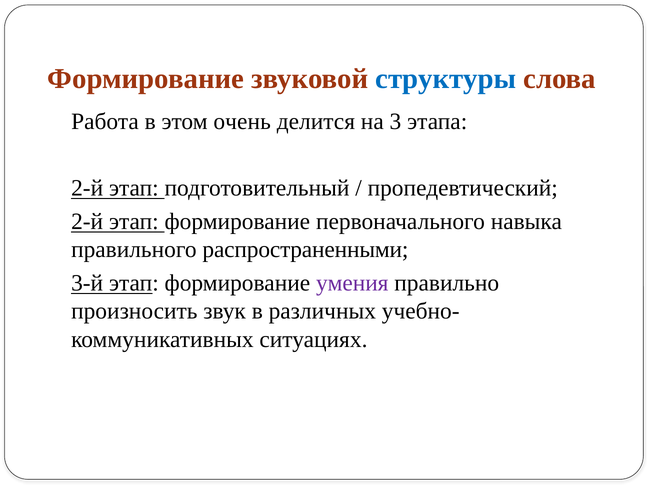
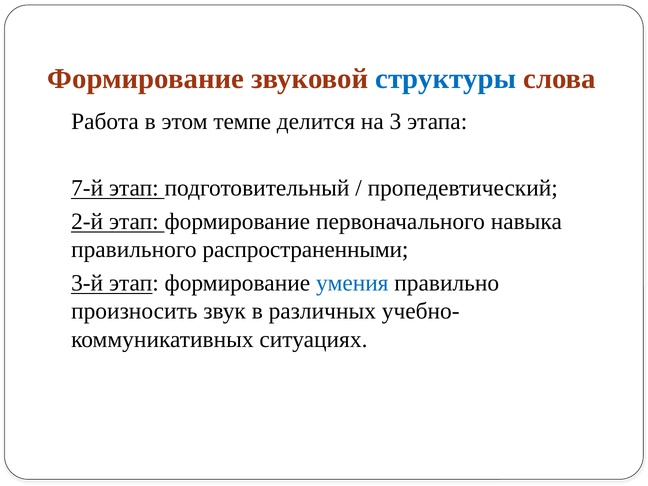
очень: очень -> темпе
2-й at (87, 188): 2-й -> 7-й
умения colour: purple -> blue
